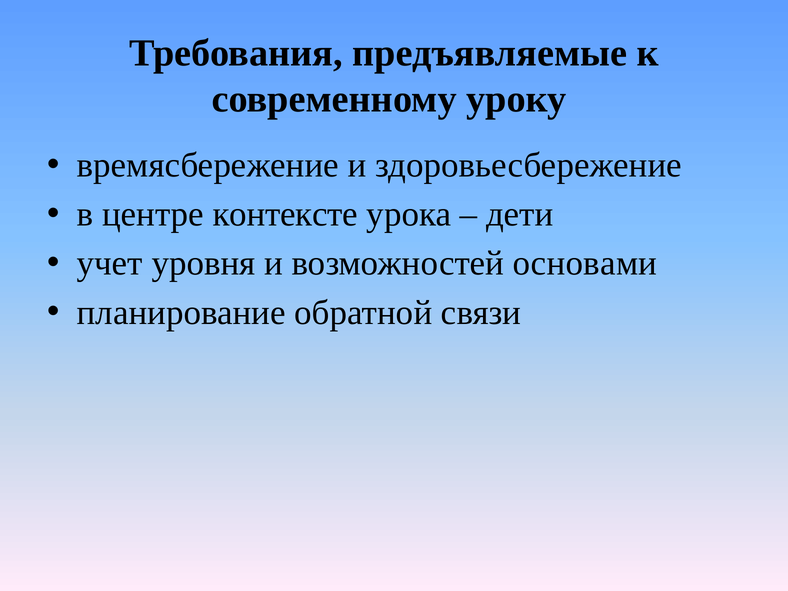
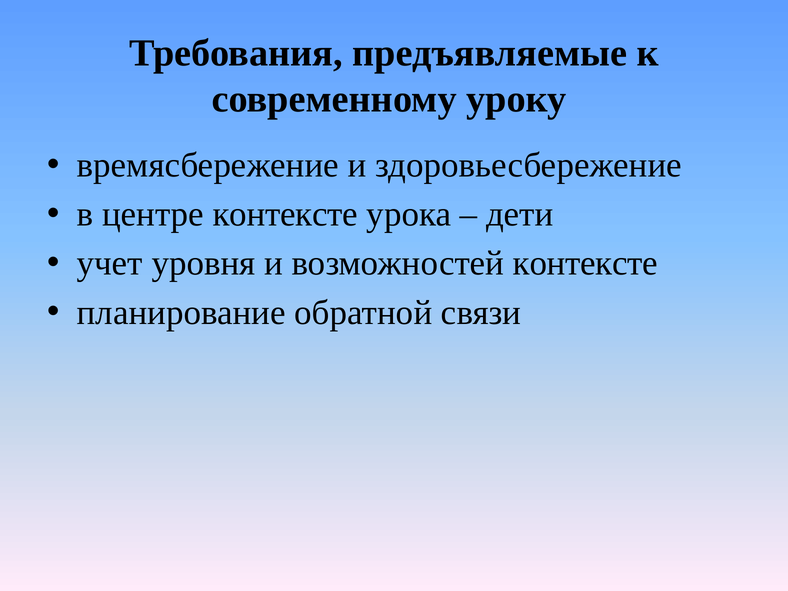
возможностей основами: основами -> контексте
